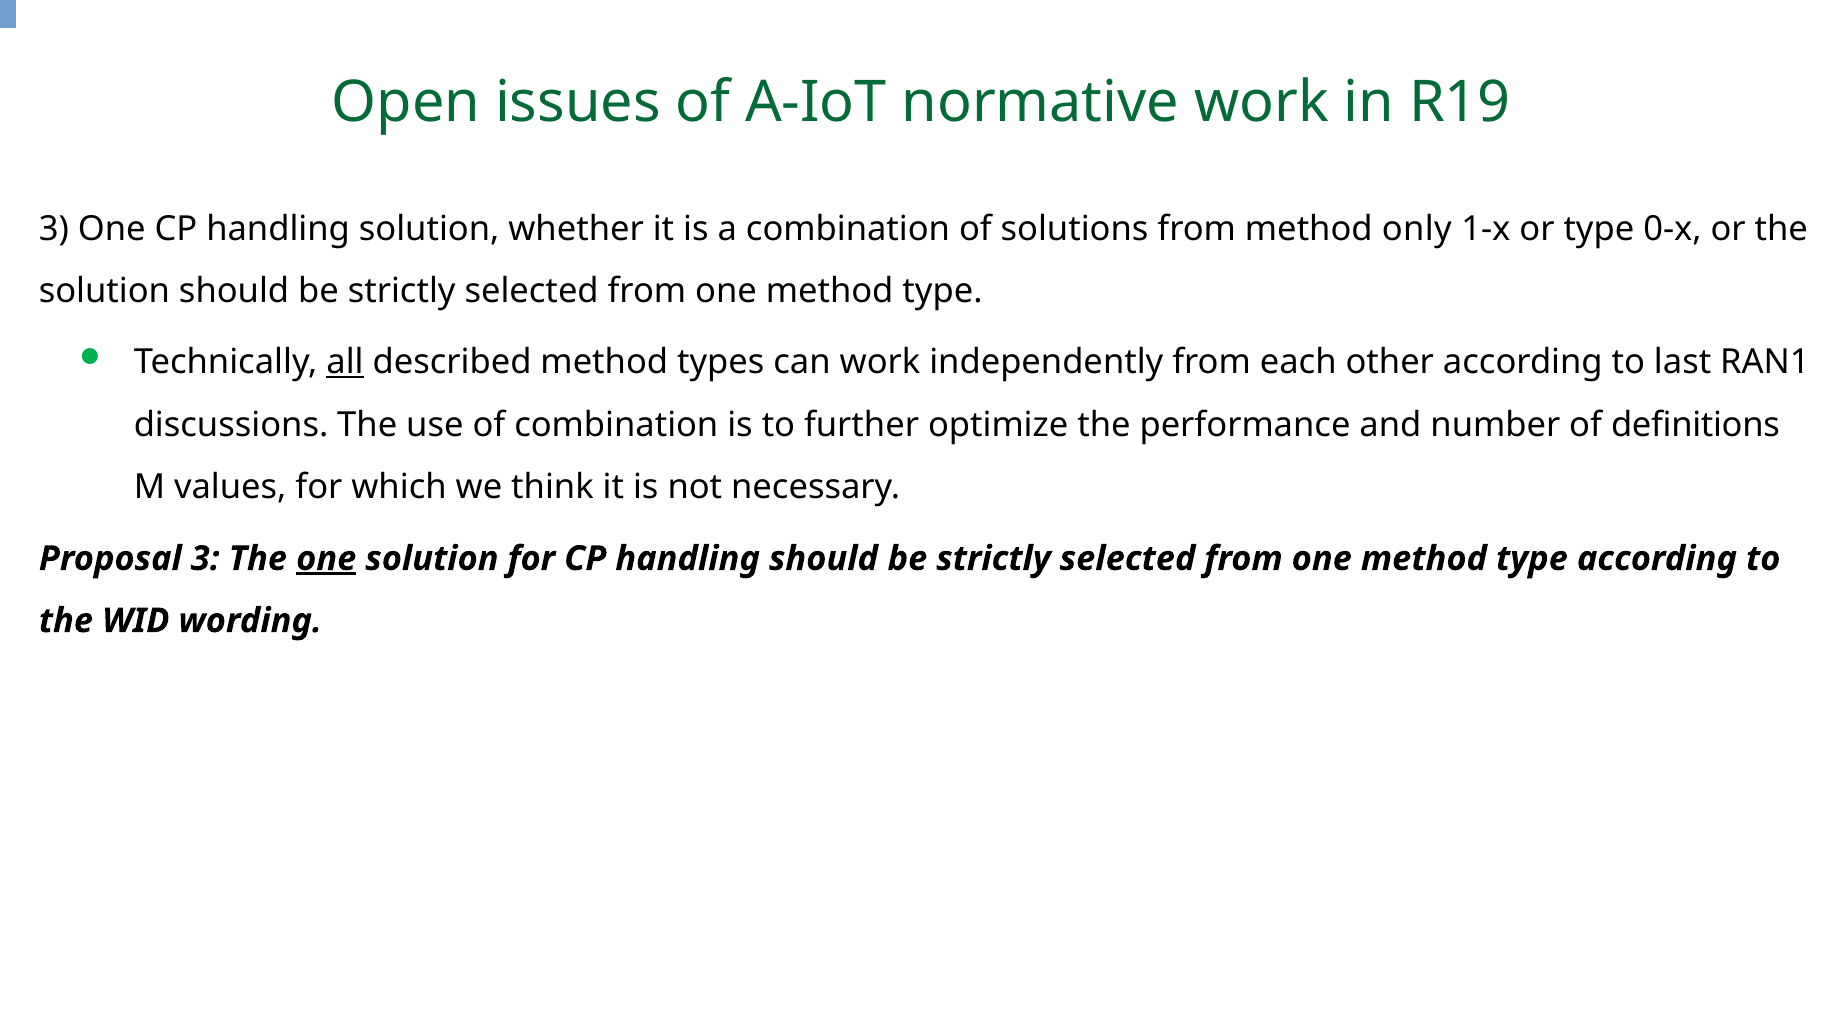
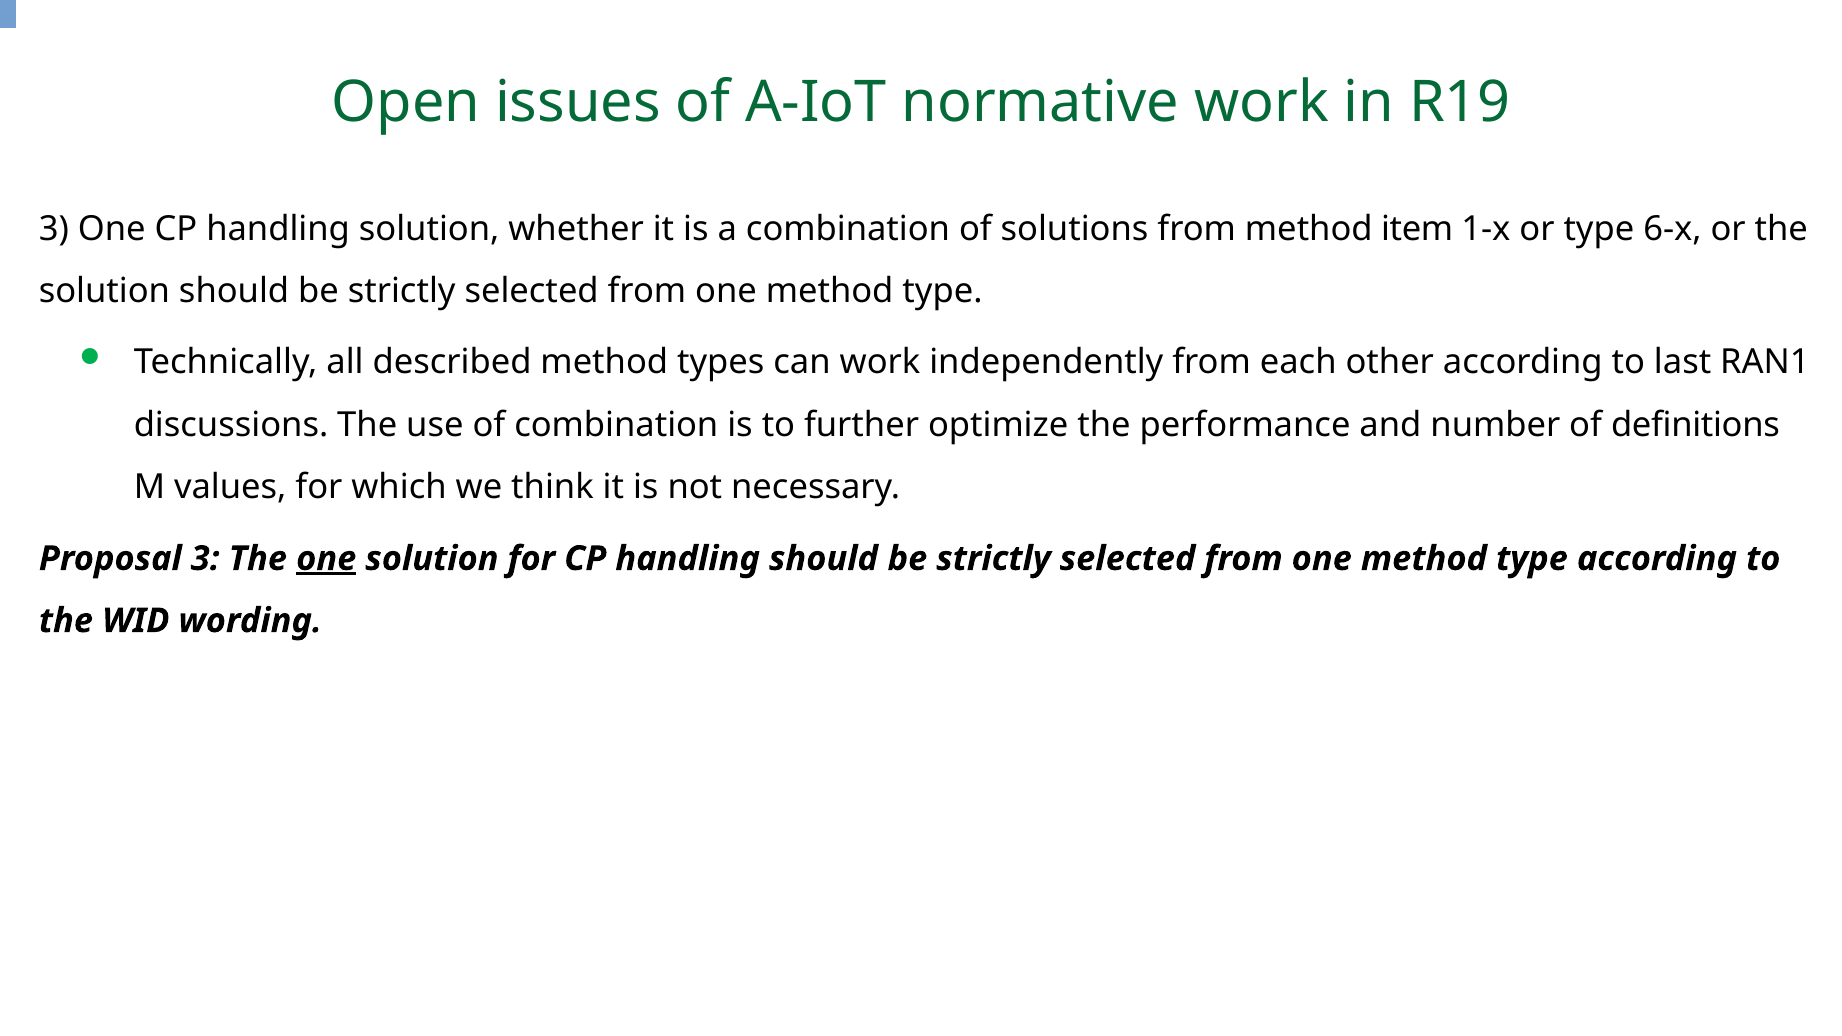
only: only -> item
0-x: 0-x -> 6-x
all underline: present -> none
